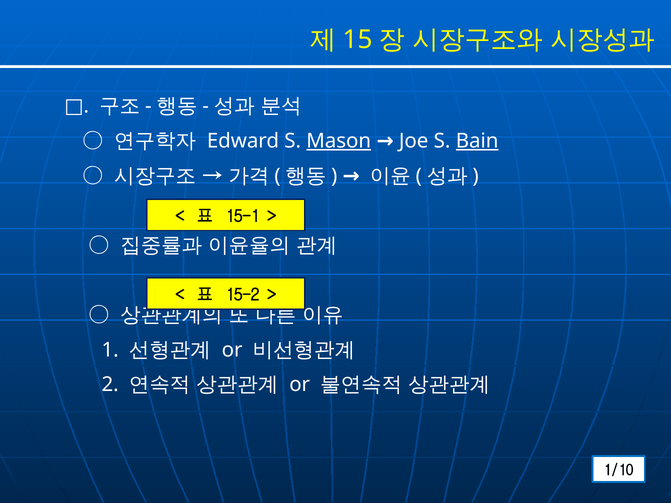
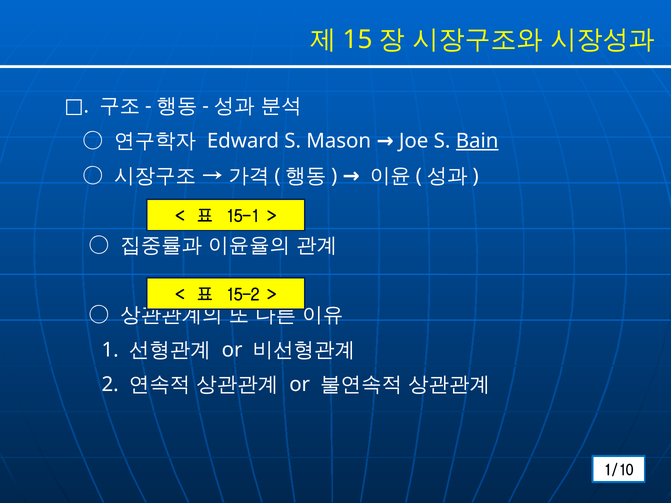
Mason underline: present -> none
